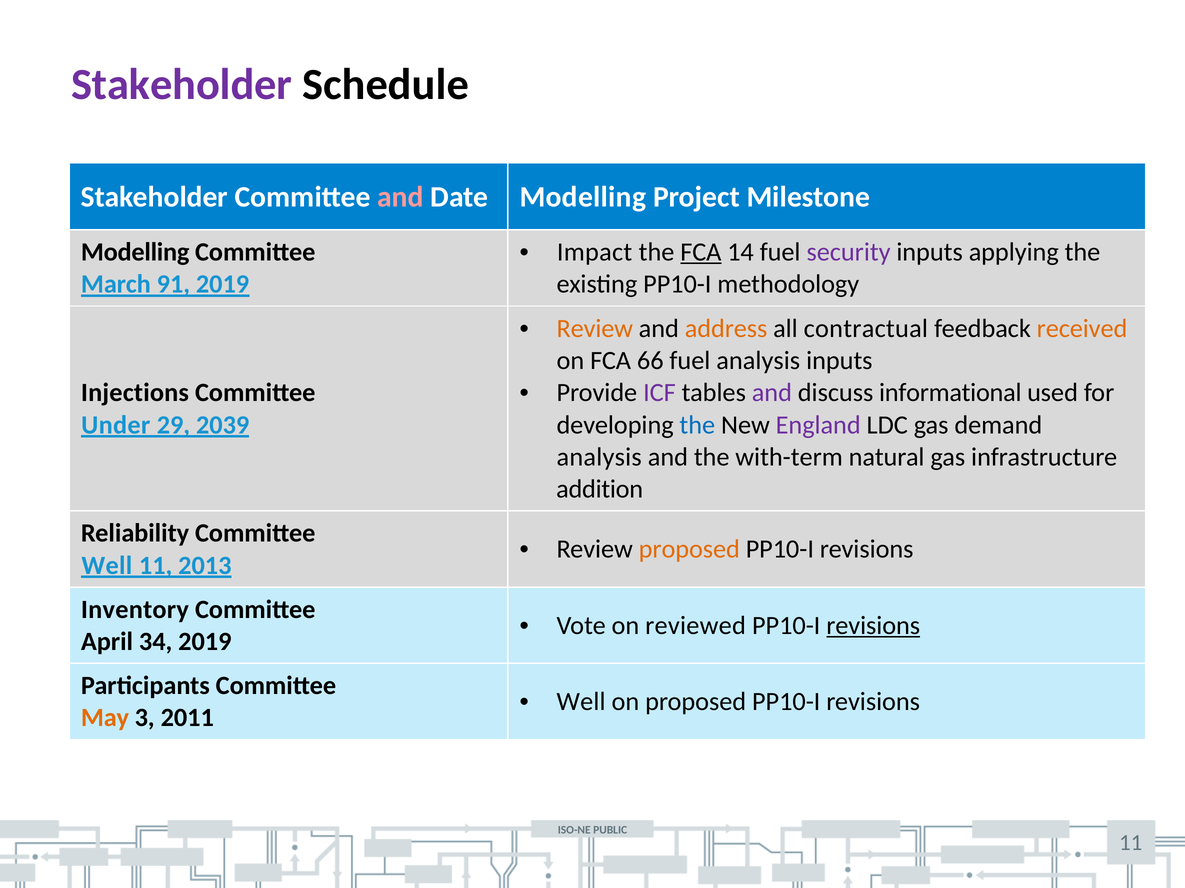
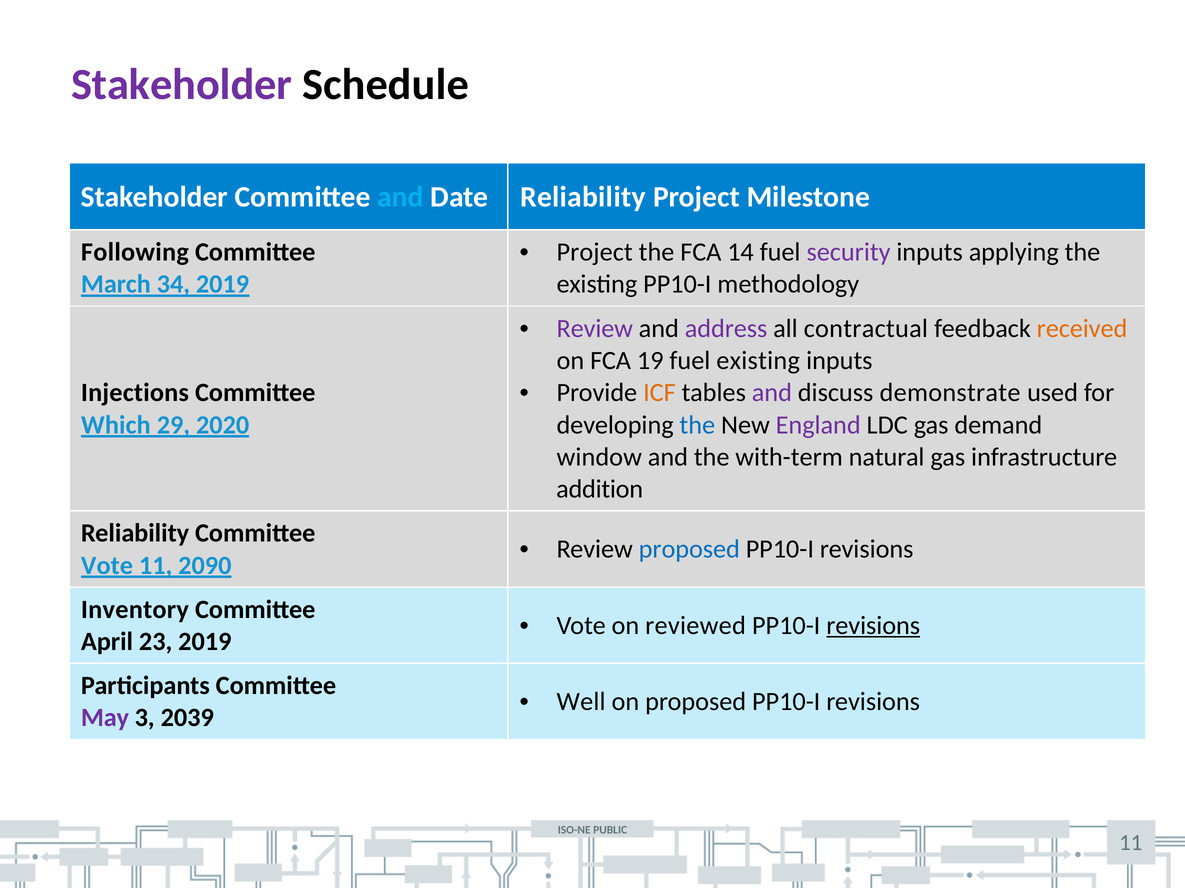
and at (400, 197) colour: pink -> light blue
Date Modelling: Modelling -> Reliability
Impact at (595, 252): Impact -> Project
FCA at (701, 252) underline: present -> none
Modelling at (135, 252): Modelling -> Following
91: 91 -> 34
Review at (595, 329) colour: orange -> purple
address colour: orange -> purple
66: 66 -> 19
fuel analysis: analysis -> existing
ICF colour: purple -> orange
informational: informational -> demonstrate
Under: Under -> Which
2039: 2039 -> 2020
analysis at (599, 457): analysis -> window
proposed at (689, 550) colour: orange -> blue
Well at (107, 566): Well -> Vote
2013: 2013 -> 2090
34: 34 -> 23
May colour: orange -> purple
2011: 2011 -> 2039
